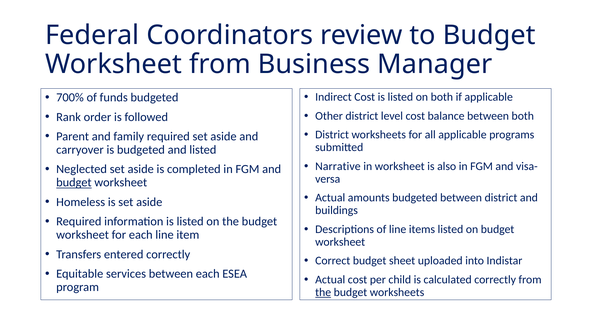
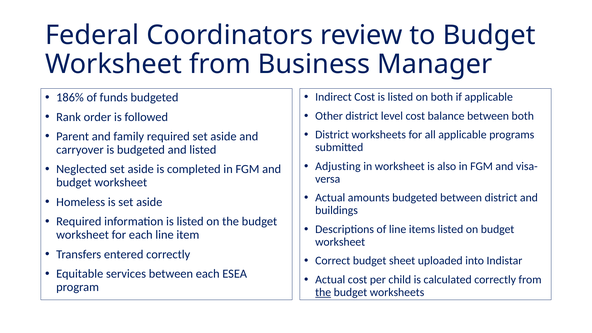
700%: 700% -> 186%
Narrative: Narrative -> Adjusting
budget at (74, 183) underline: present -> none
